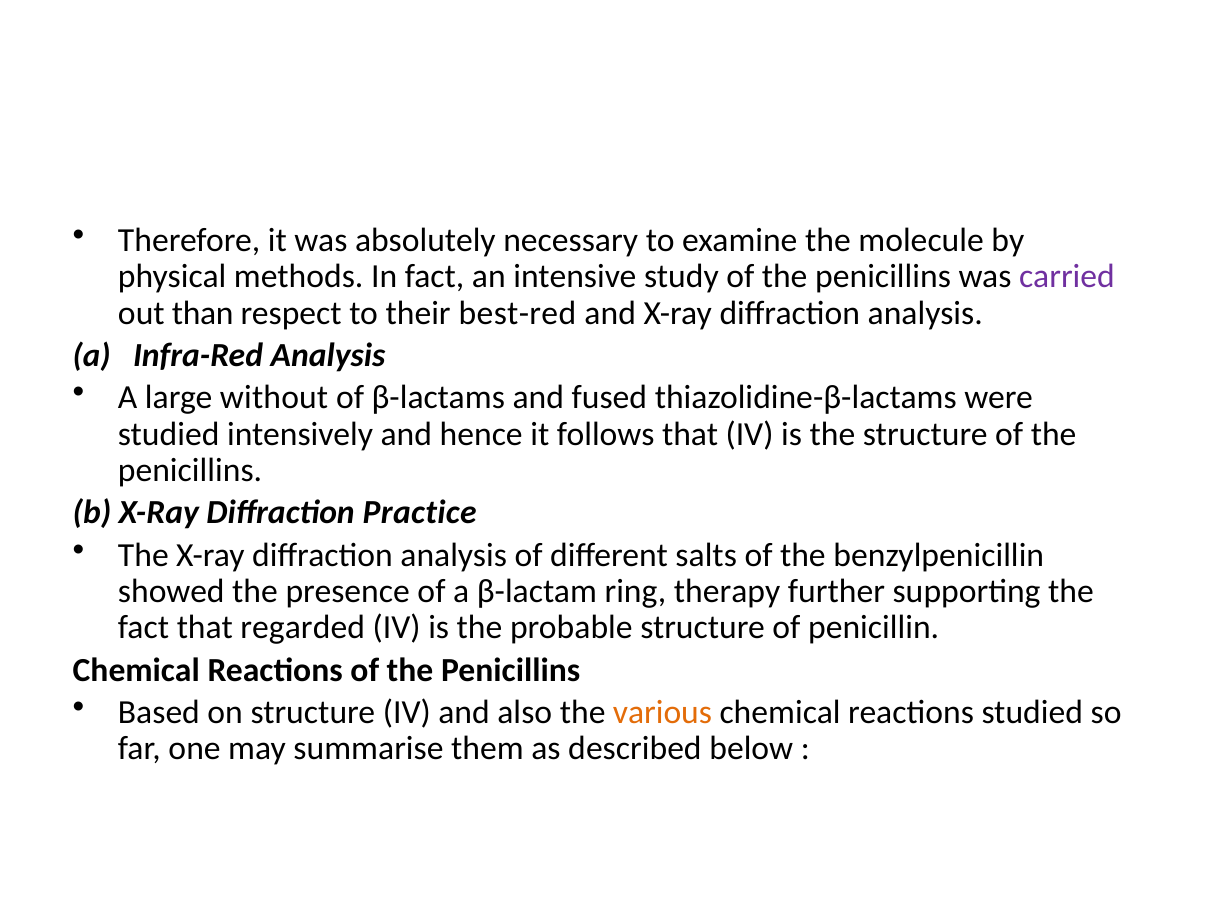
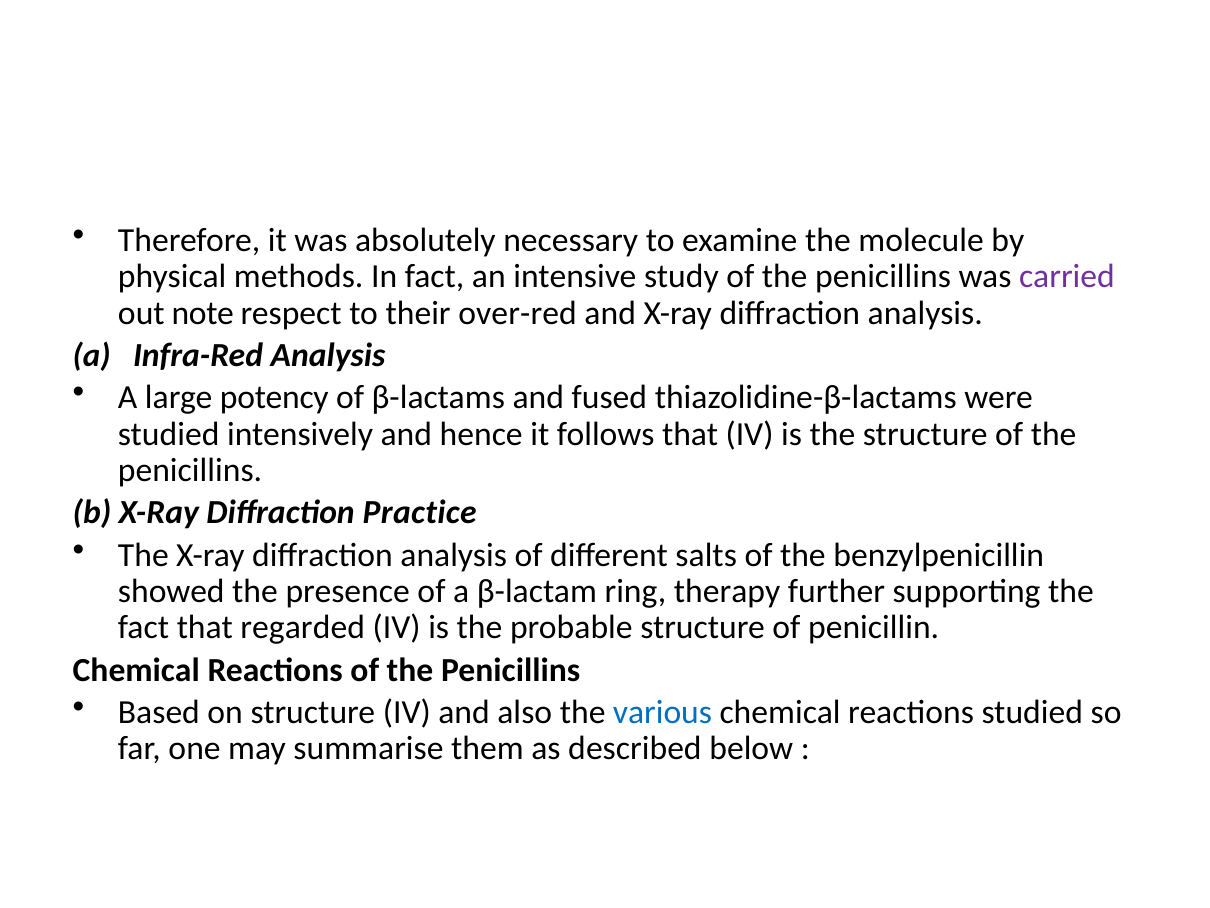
than: than -> note
best-red: best-red -> over-red
without: without -> potency
various colour: orange -> blue
